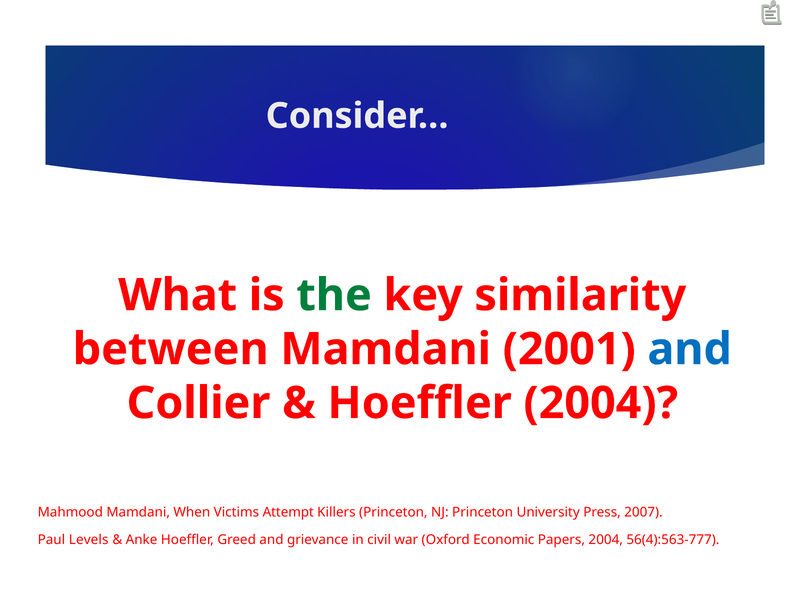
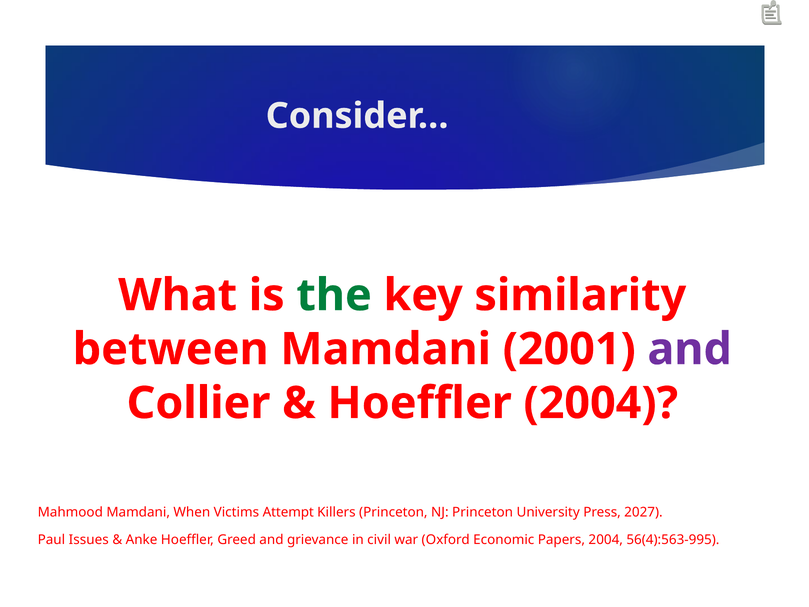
and at (690, 349) colour: blue -> purple
2007: 2007 -> 2027
Levels: Levels -> Issues
56(4):563-777: 56(4):563-777 -> 56(4):563-995
